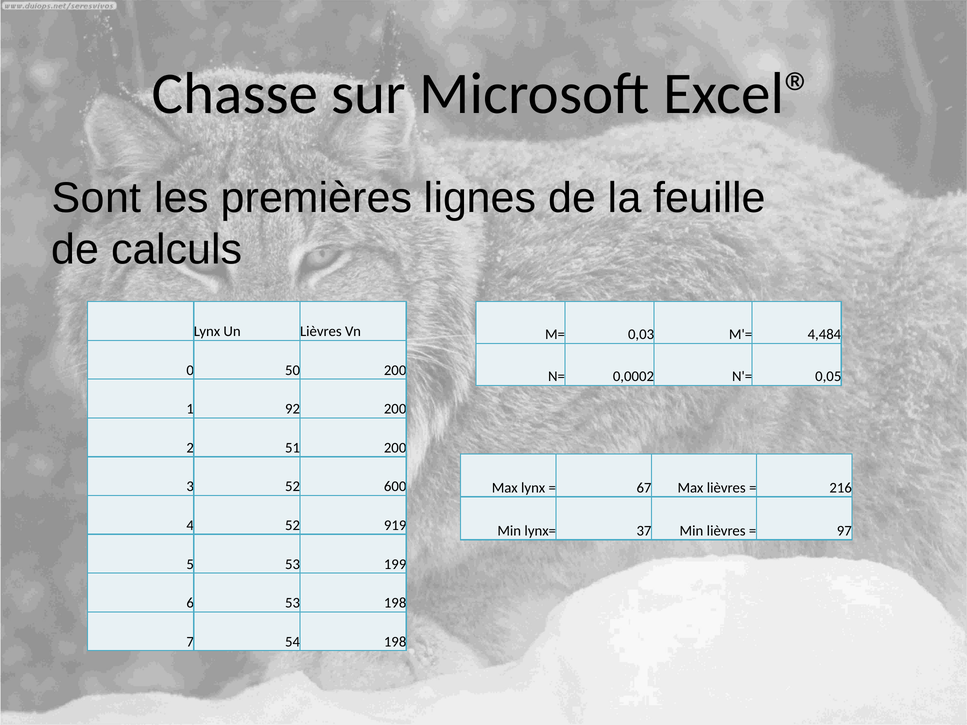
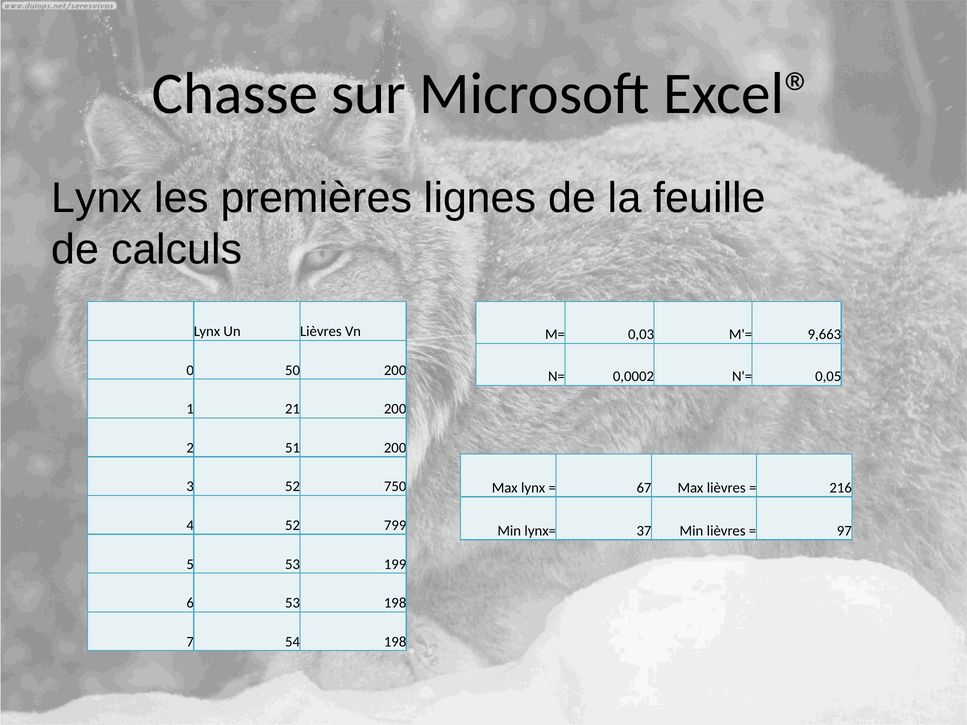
Sont at (96, 198): Sont -> Lynx
4,484: 4,484 -> 9,663
92: 92 -> 21
600: 600 -> 750
919: 919 -> 799
